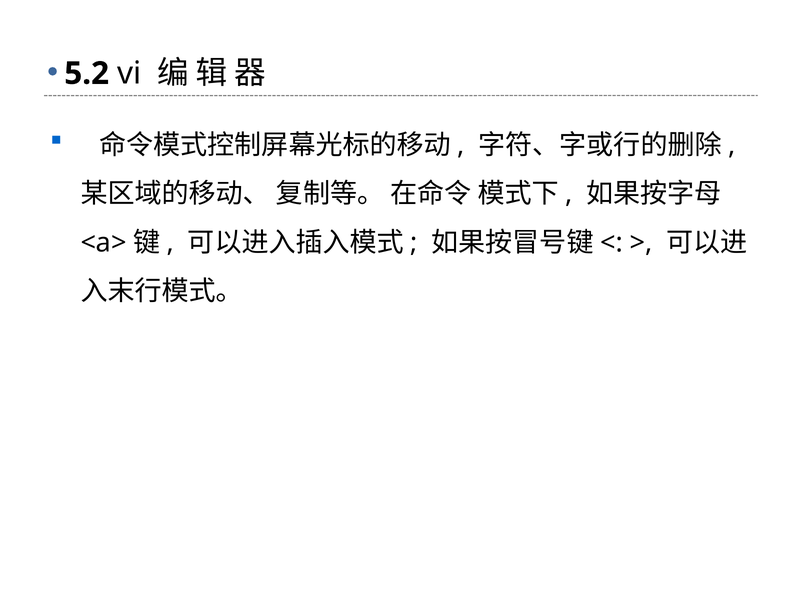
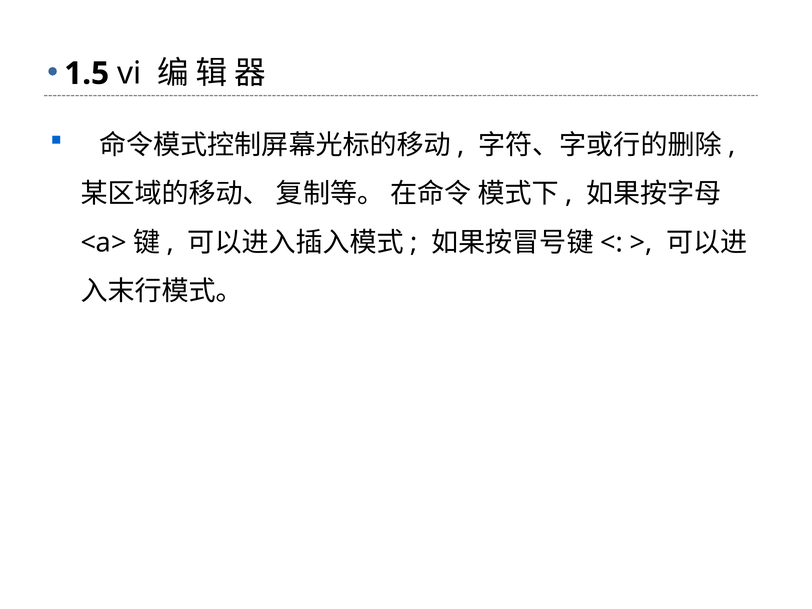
5.2: 5.2 -> 1.5
